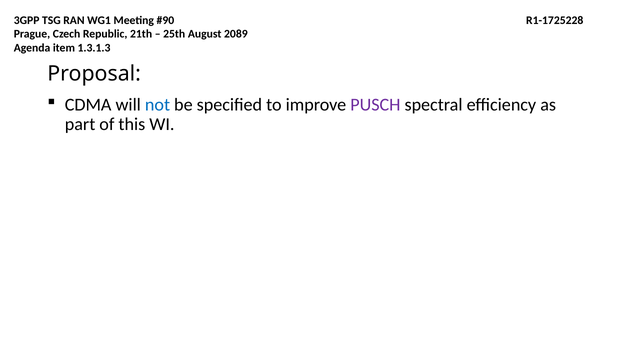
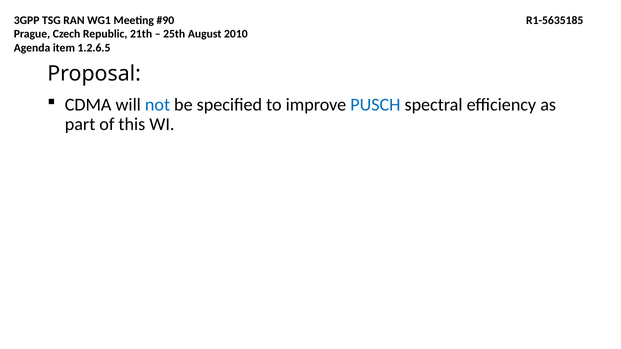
R1-1725228: R1-1725228 -> R1-5635185
2089: 2089 -> 2010
1.3.1.3: 1.3.1.3 -> 1.2.6.5
PUSCH colour: purple -> blue
